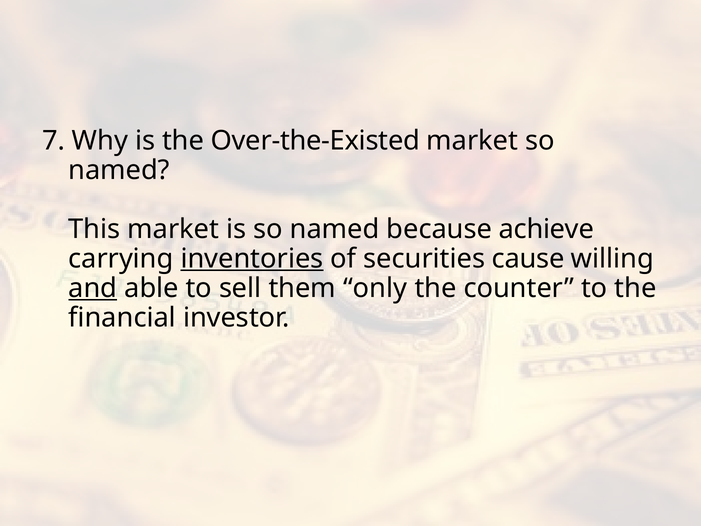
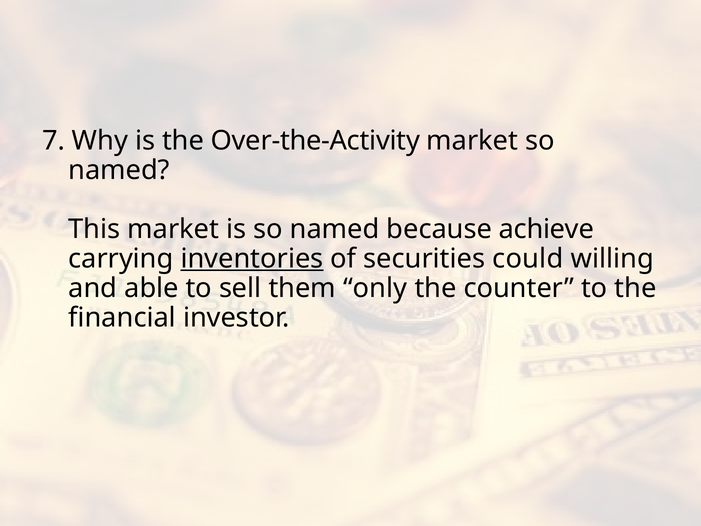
Over-the-Existed: Over-the-Existed -> Over-the-Activity
cause: cause -> could
and underline: present -> none
